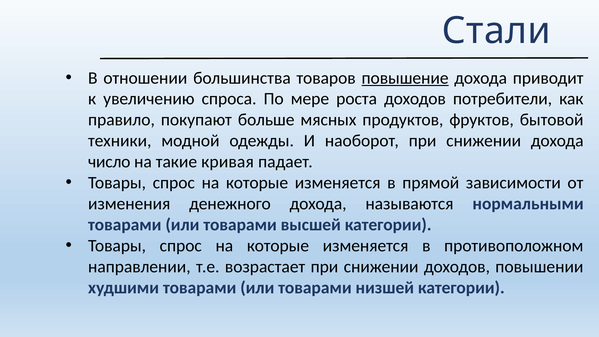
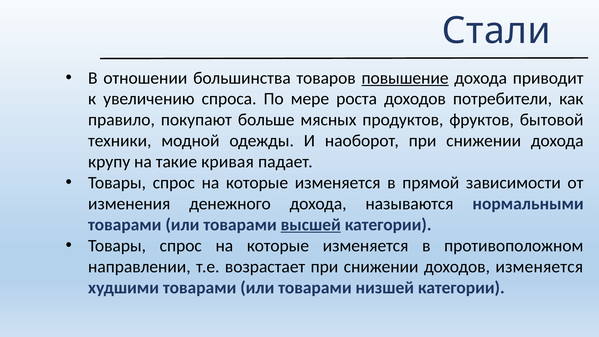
число: число -> крупу
высшей underline: none -> present
доходов повышении: повышении -> изменяется
